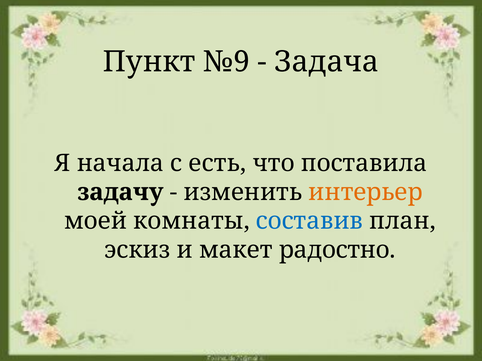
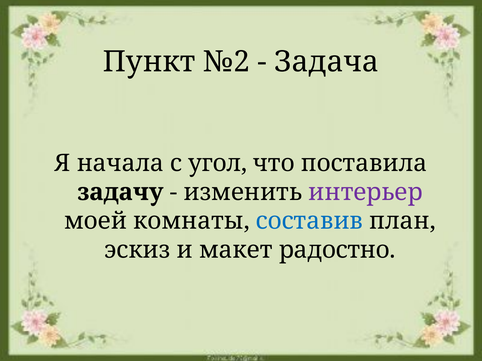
№9: №9 -> №2
есть: есть -> угол
интерьер colour: orange -> purple
